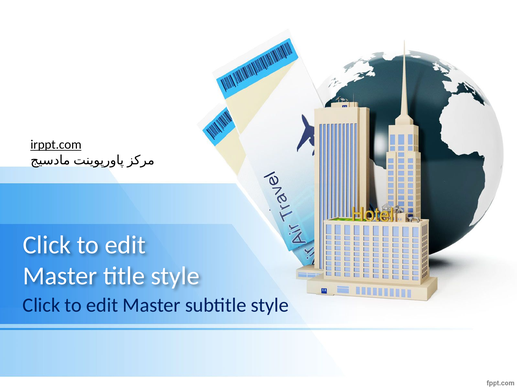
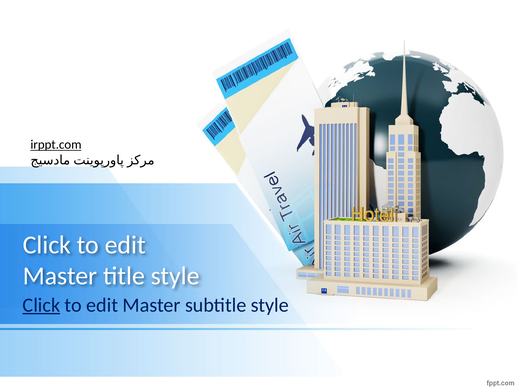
Click at (41, 305) underline: none -> present
